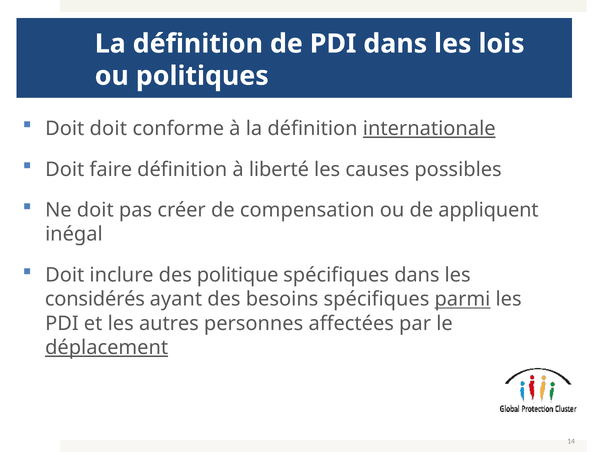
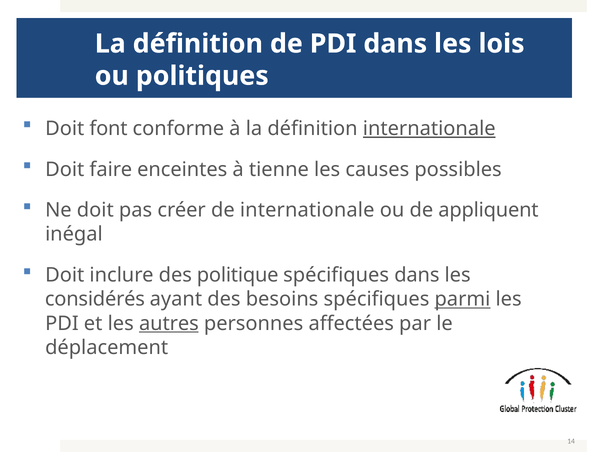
Doit doit: doit -> font
faire définition: définition -> enceintes
liberté: liberté -> tienne
de compensation: compensation -> internationale
autres underline: none -> present
déplacement underline: present -> none
